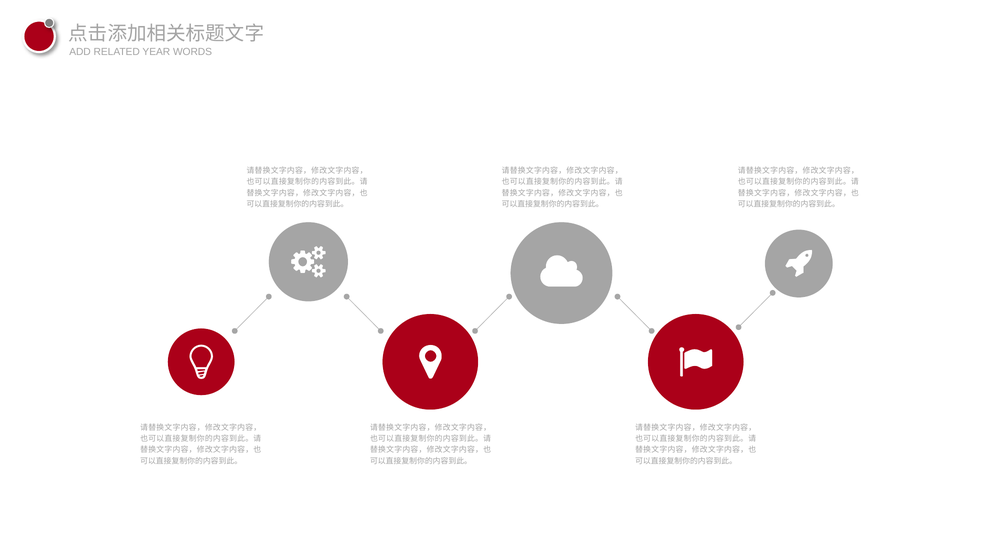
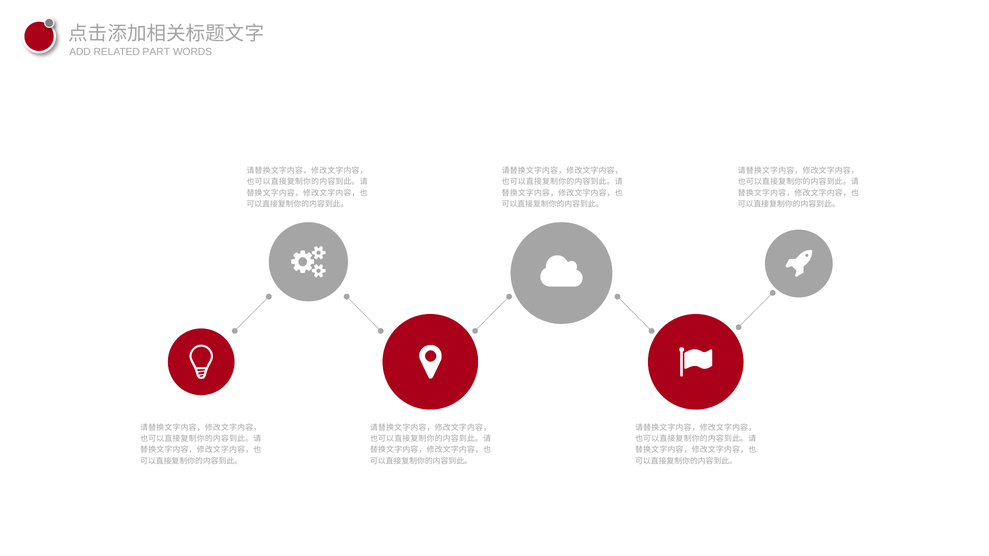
YEAR: YEAR -> PART
